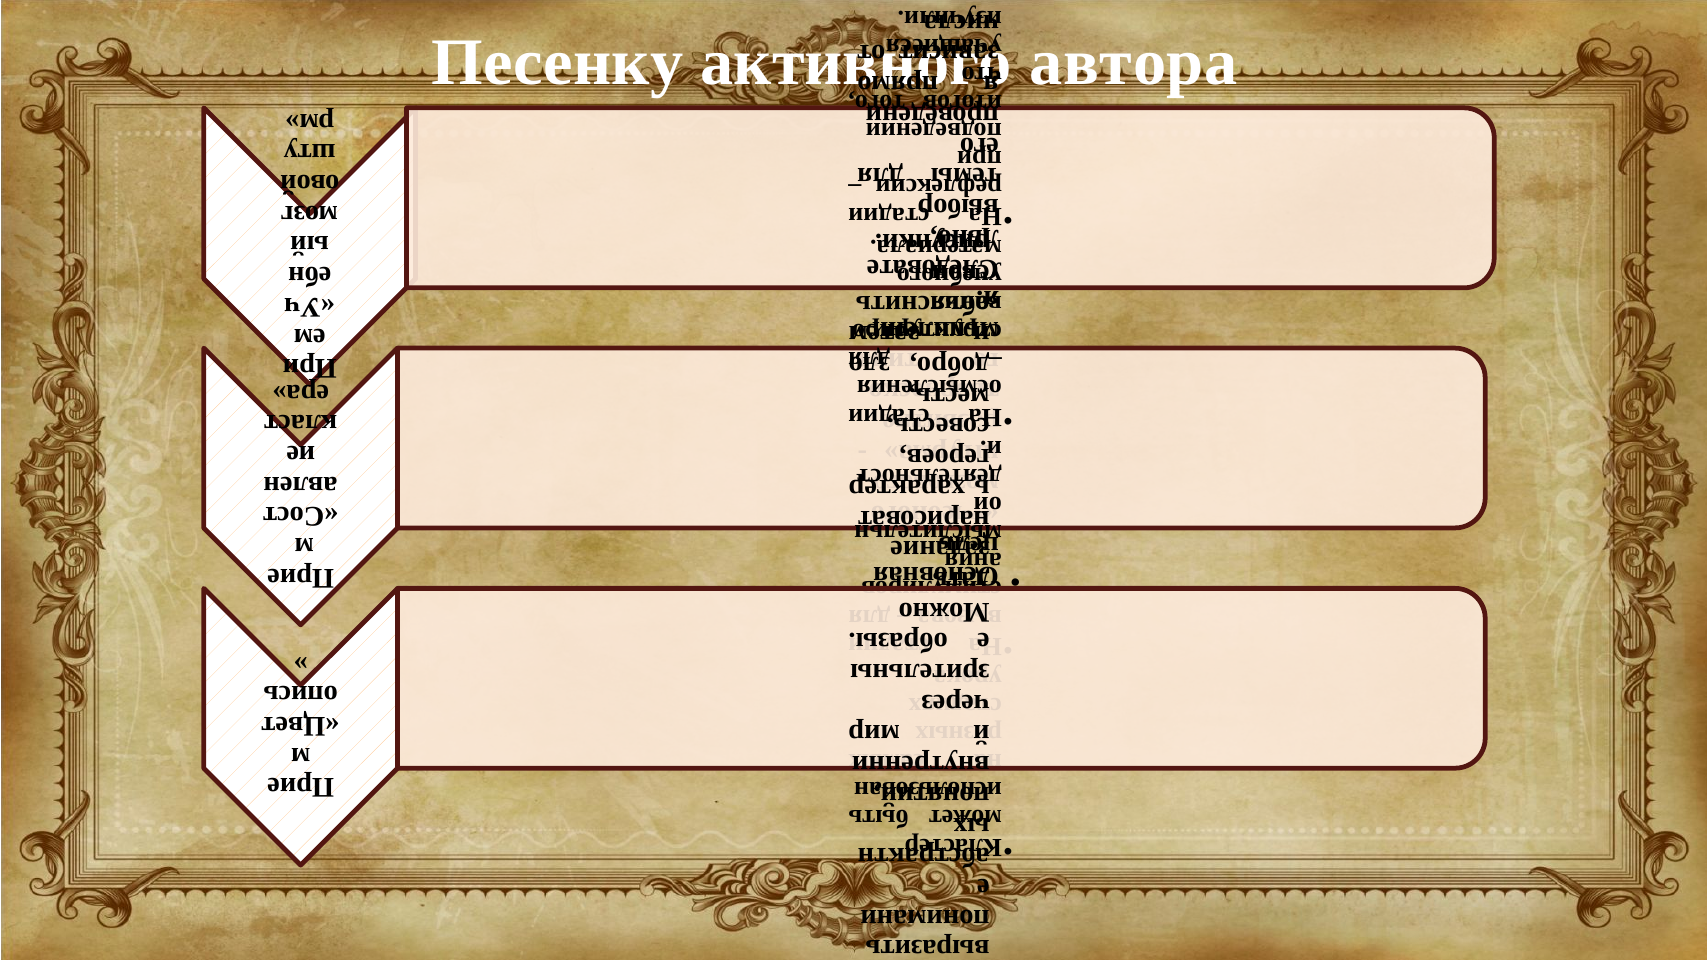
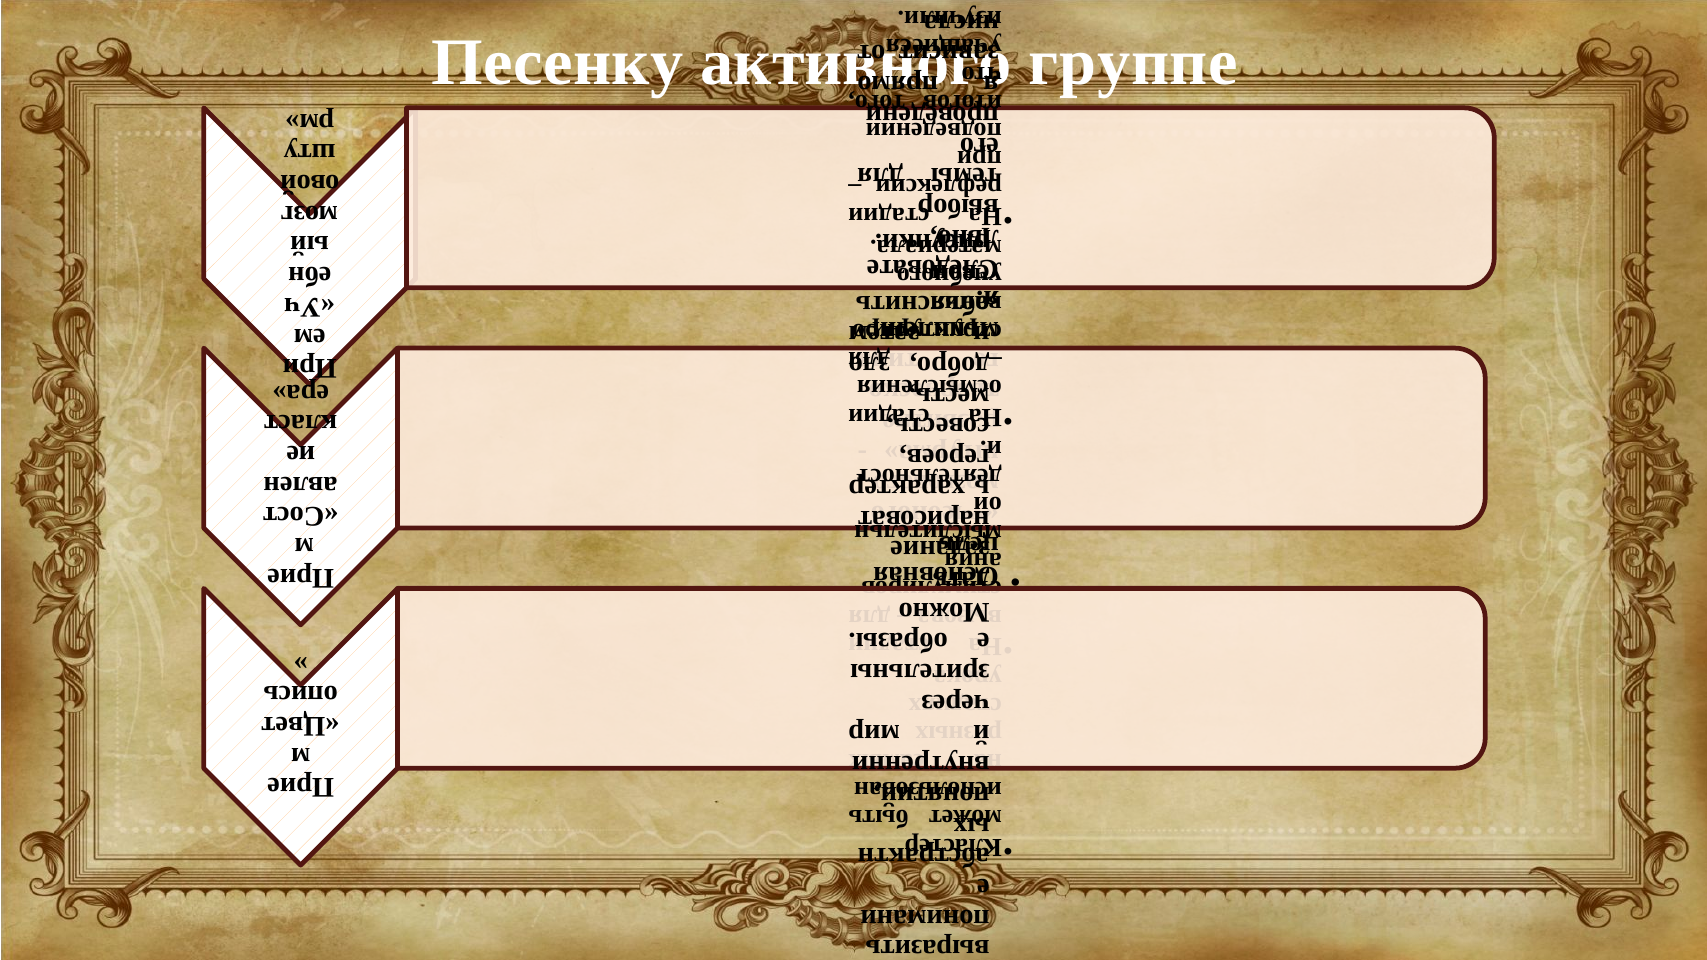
автора: автора -> группе
